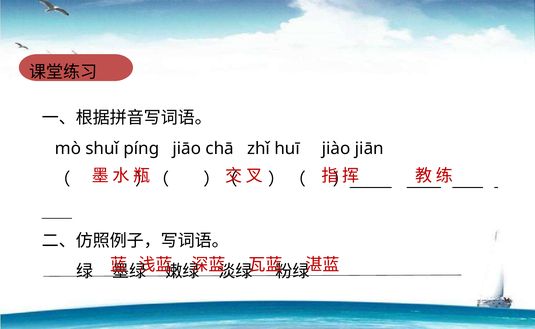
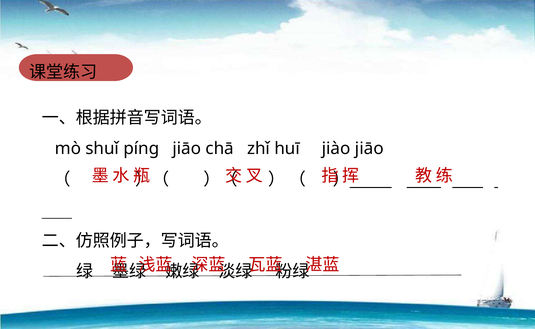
jiào jiān: jiān -> jiāo
